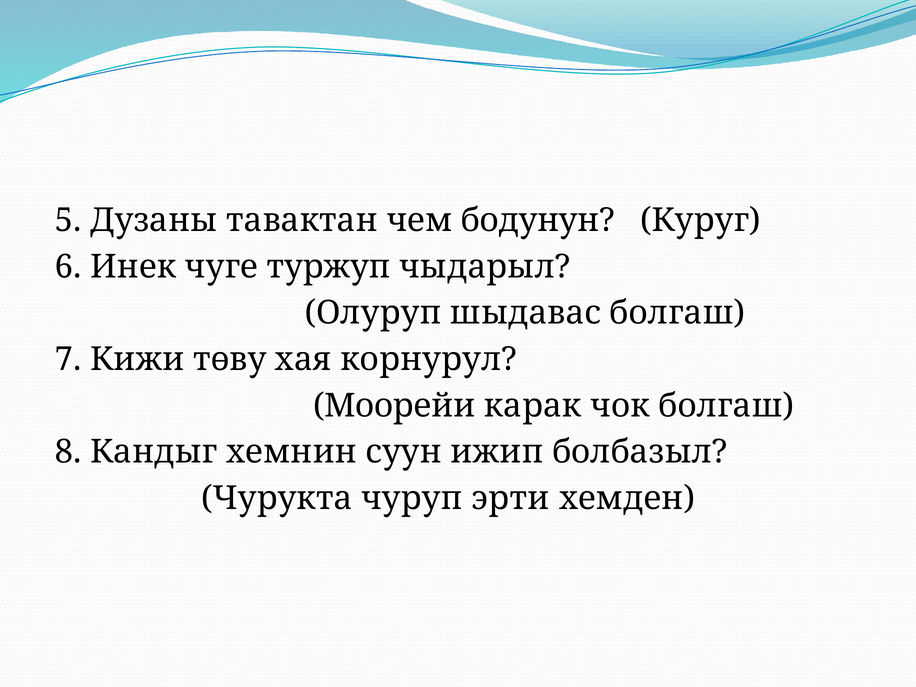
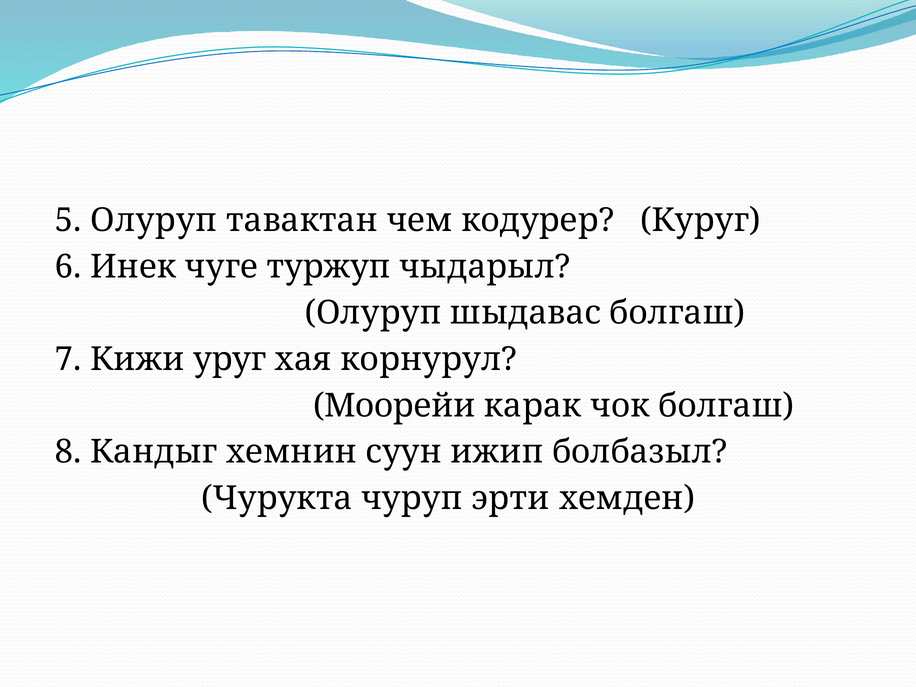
5 Дузаны: Дузаны -> Олуруп
бодунун: бодунун -> кодурер
төву: төву -> уруг
